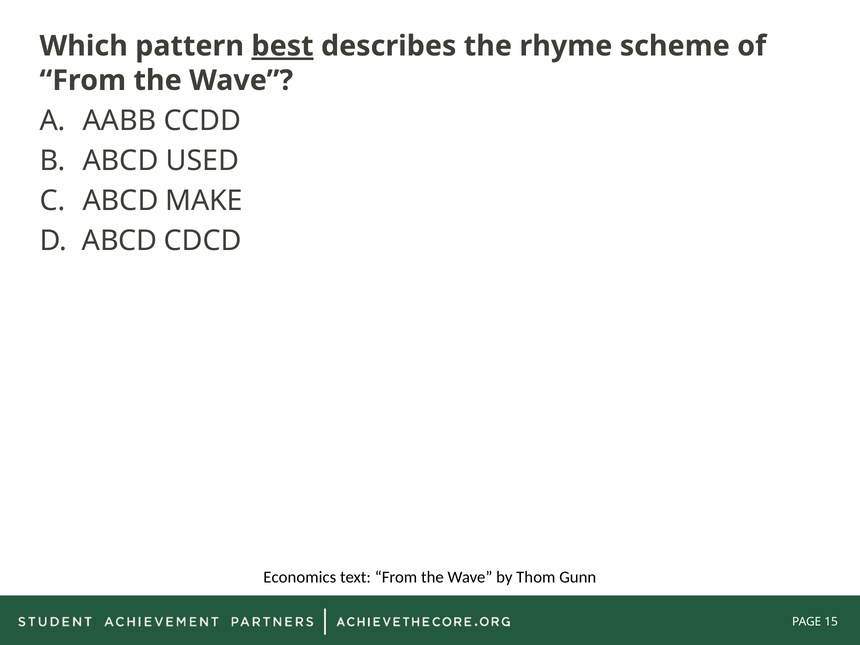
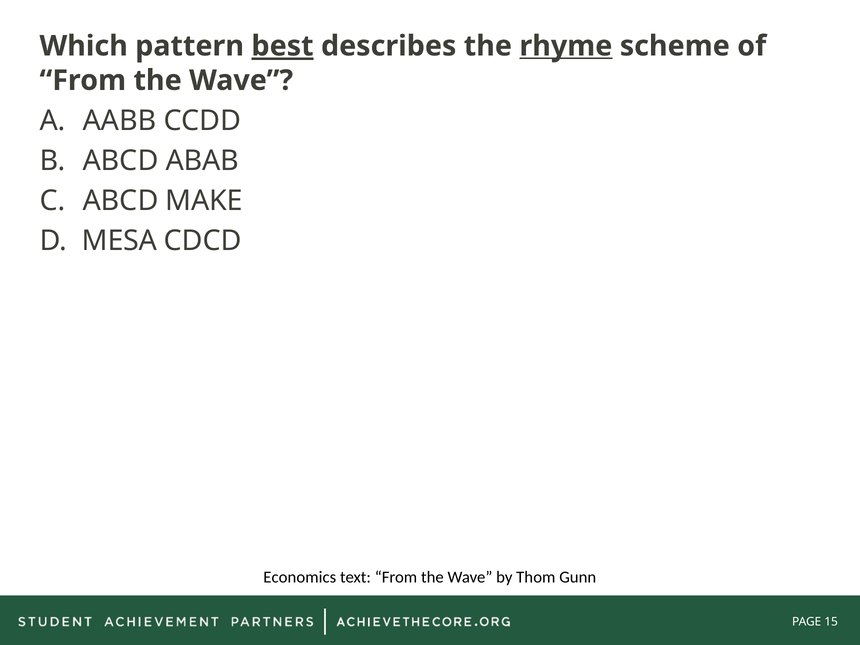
rhyme underline: none -> present
USED: USED -> ABAB
ABCD at (120, 241): ABCD -> MESA
